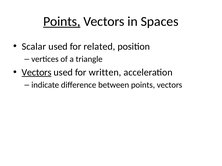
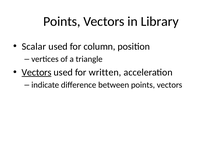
Points at (62, 21) underline: present -> none
Spaces: Spaces -> Library
related: related -> column
